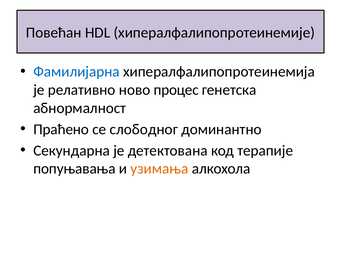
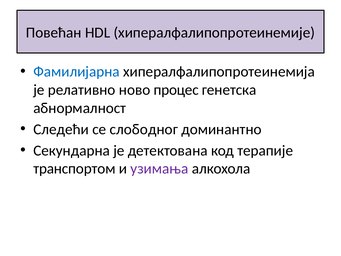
Праћено: Праћено -> Следећи
попуњавања: попуњавања -> транспортом
узимања colour: orange -> purple
